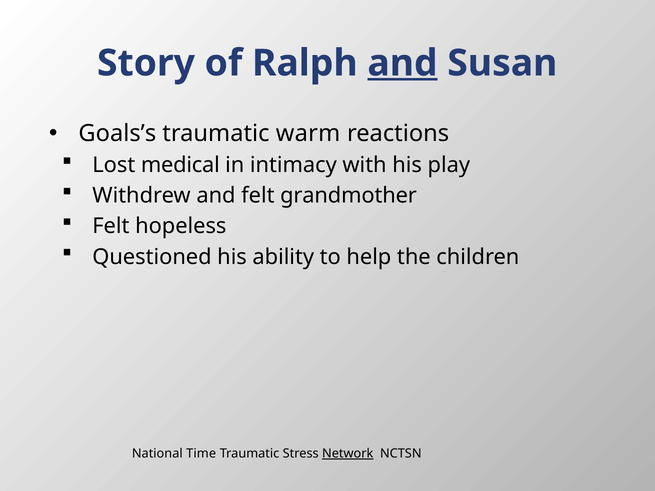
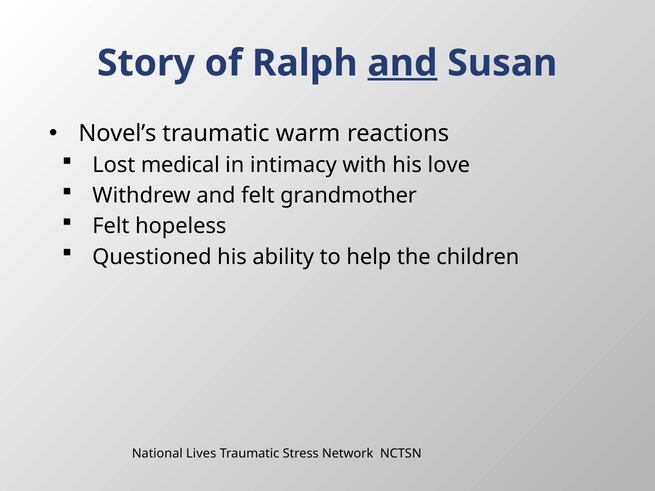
Goals’s: Goals’s -> Novel’s
play: play -> love
Time: Time -> Lives
Network underline: present -> none
